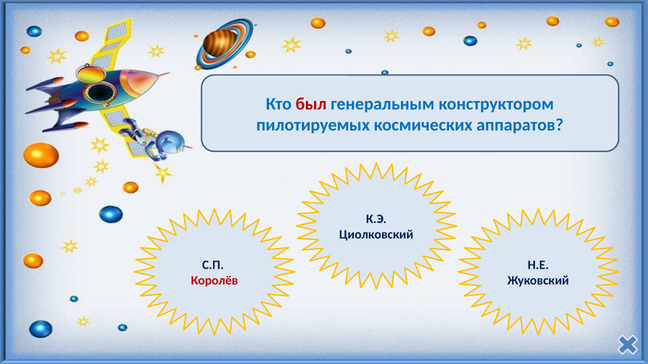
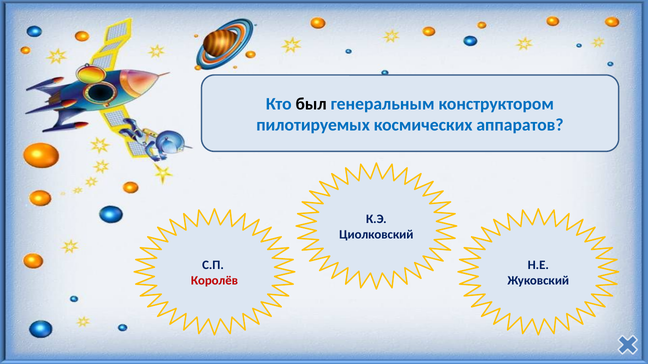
был colour: red -> black
